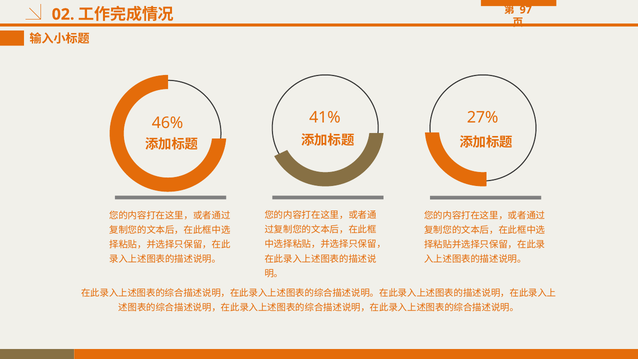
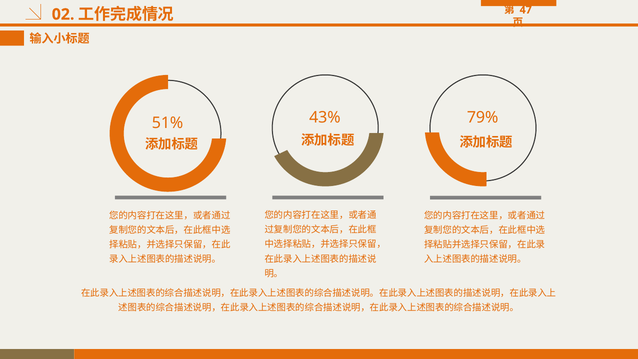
97: 97 -> 47
41%: 41% -> 43%
27%: 27% -> 79%
46%: 46% -> 51%
